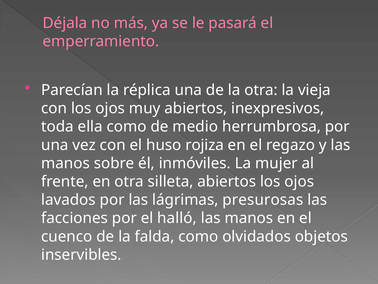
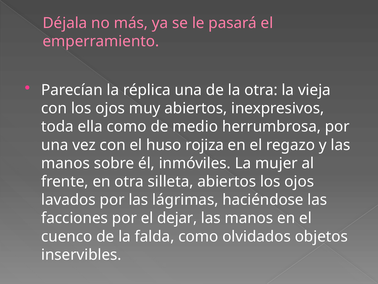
presurosas: presurosas -> haciéndose
halló: halló -> dejar
